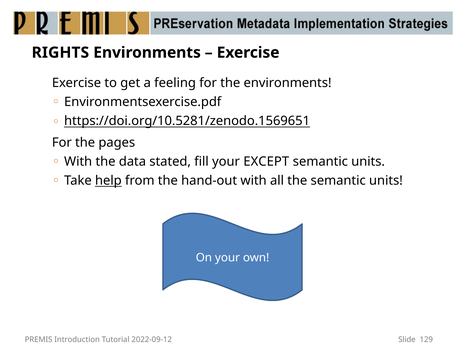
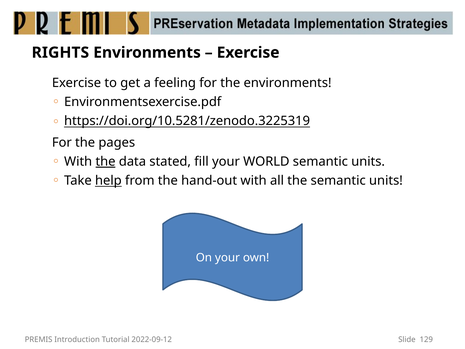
https://doi.org/10.5281/zenodo.1569651: https://doi.org/10.5281/zenodo.1569651 -> https://doi.org/10.5281/zenodo.3225319
the at (106, 162) underline: none -> present
EXCEPT: EXCEPT -> WORLD
